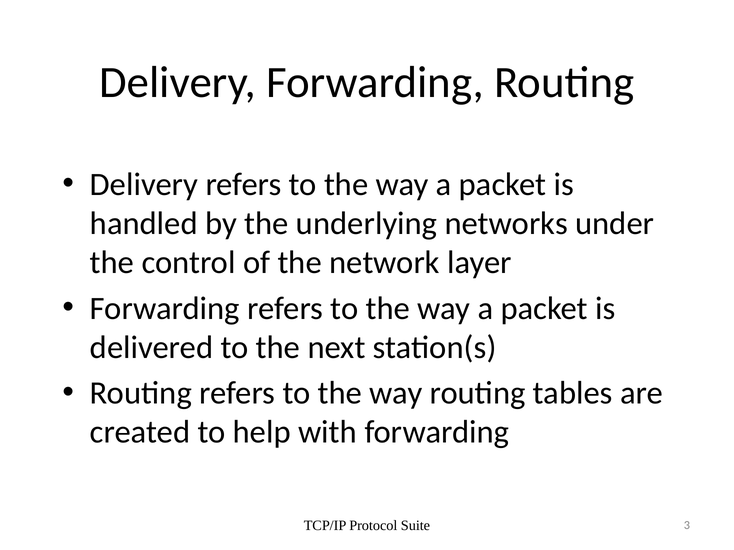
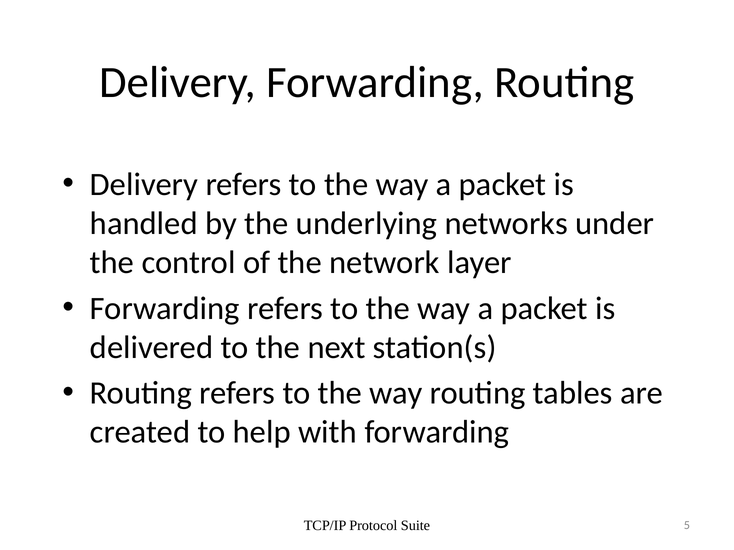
3: 3 -> 5
